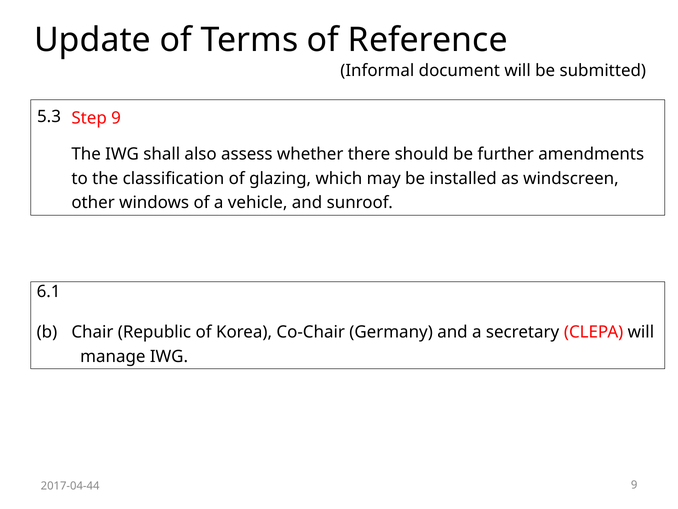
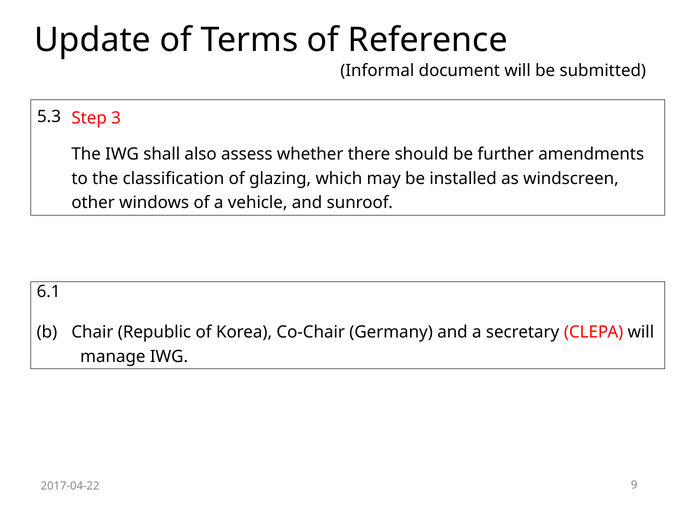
Step 9: 9 -> 3
2017-04-44: 2017-04-44 -> 2017-04-22
